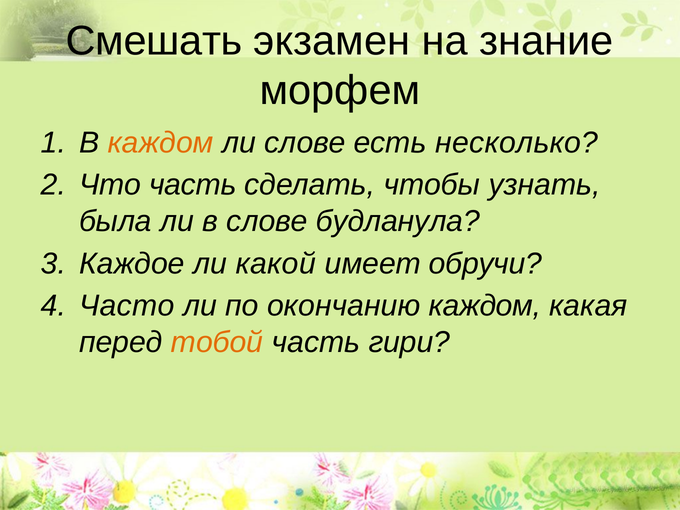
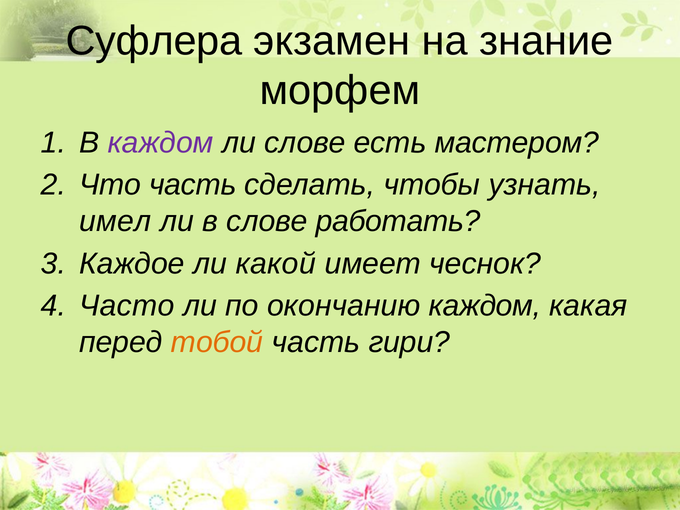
Смешать: Смешать -> Суфлера
каждом at (161, 143) colour: orange -> purple
несколько: несколько -> мастером
была: была -> имел
будланула: будланула -> работать
обручи: обручи -> чеснок
